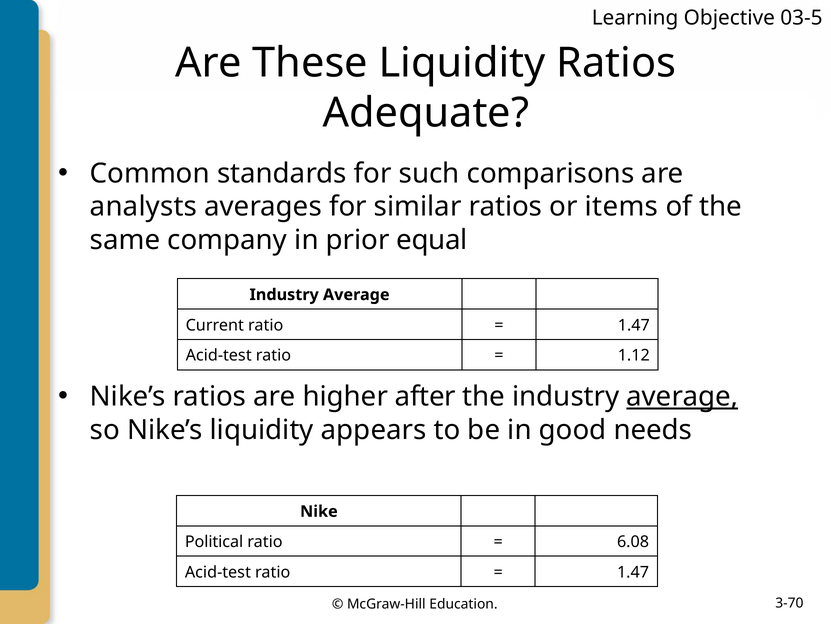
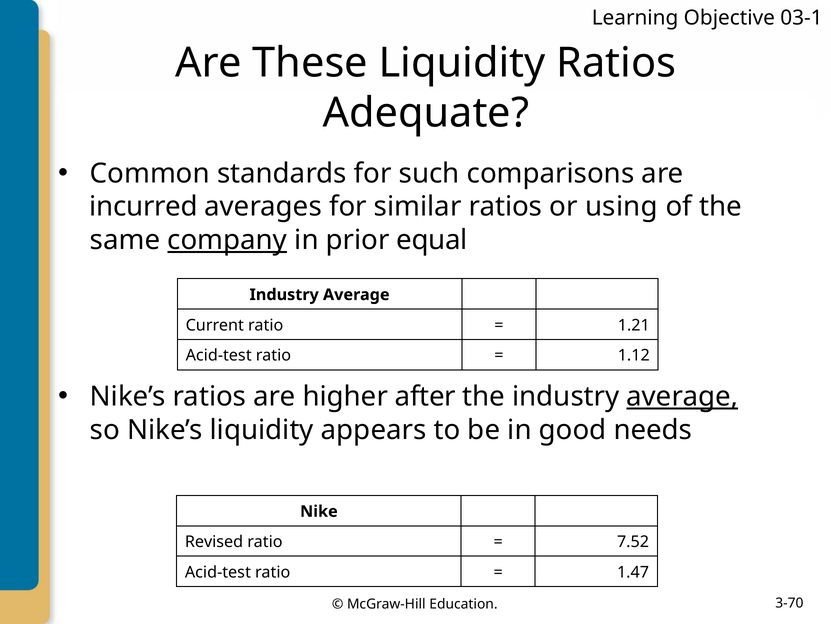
03-5: 03-5 -> 03-1
analysts: analysts -> incurred
items: items -> using
company underline: none -> present
1.47 at (634, 325): 1.47 -> 1.21
Political: Political -> Revised
6.08: 6.08 -> 7.52
